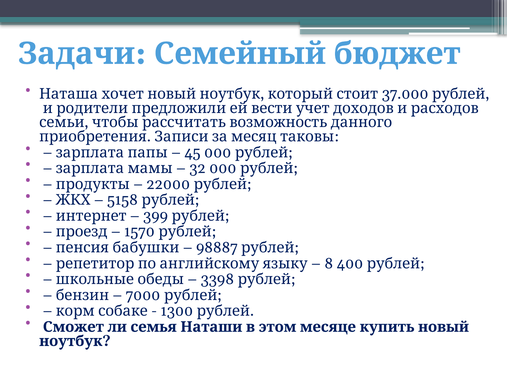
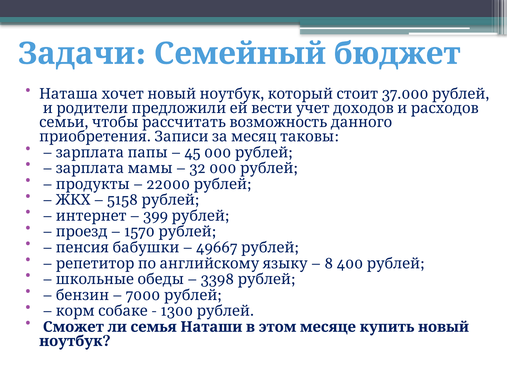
98887: 98887 -> 49667
